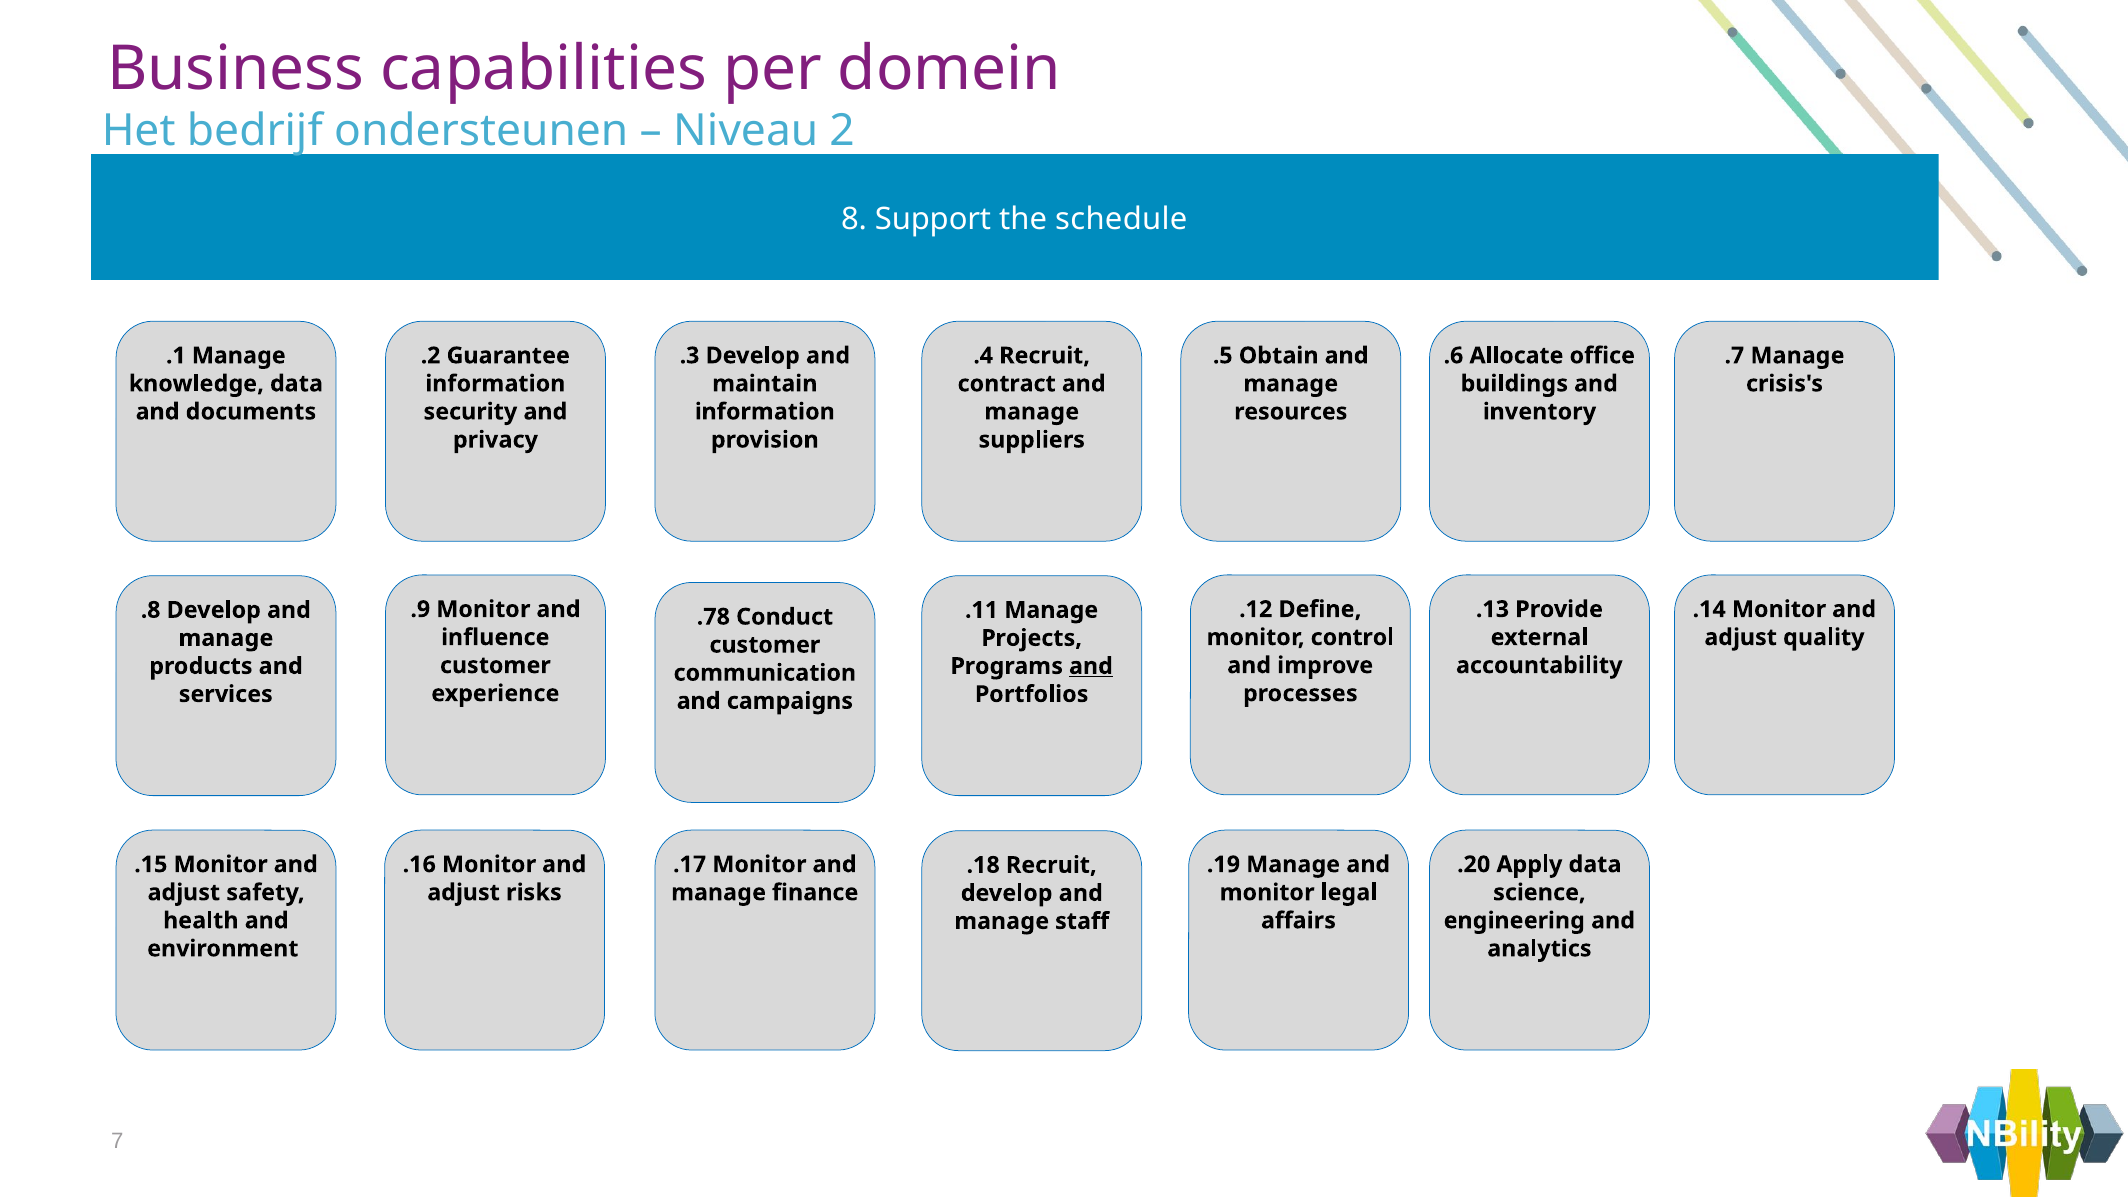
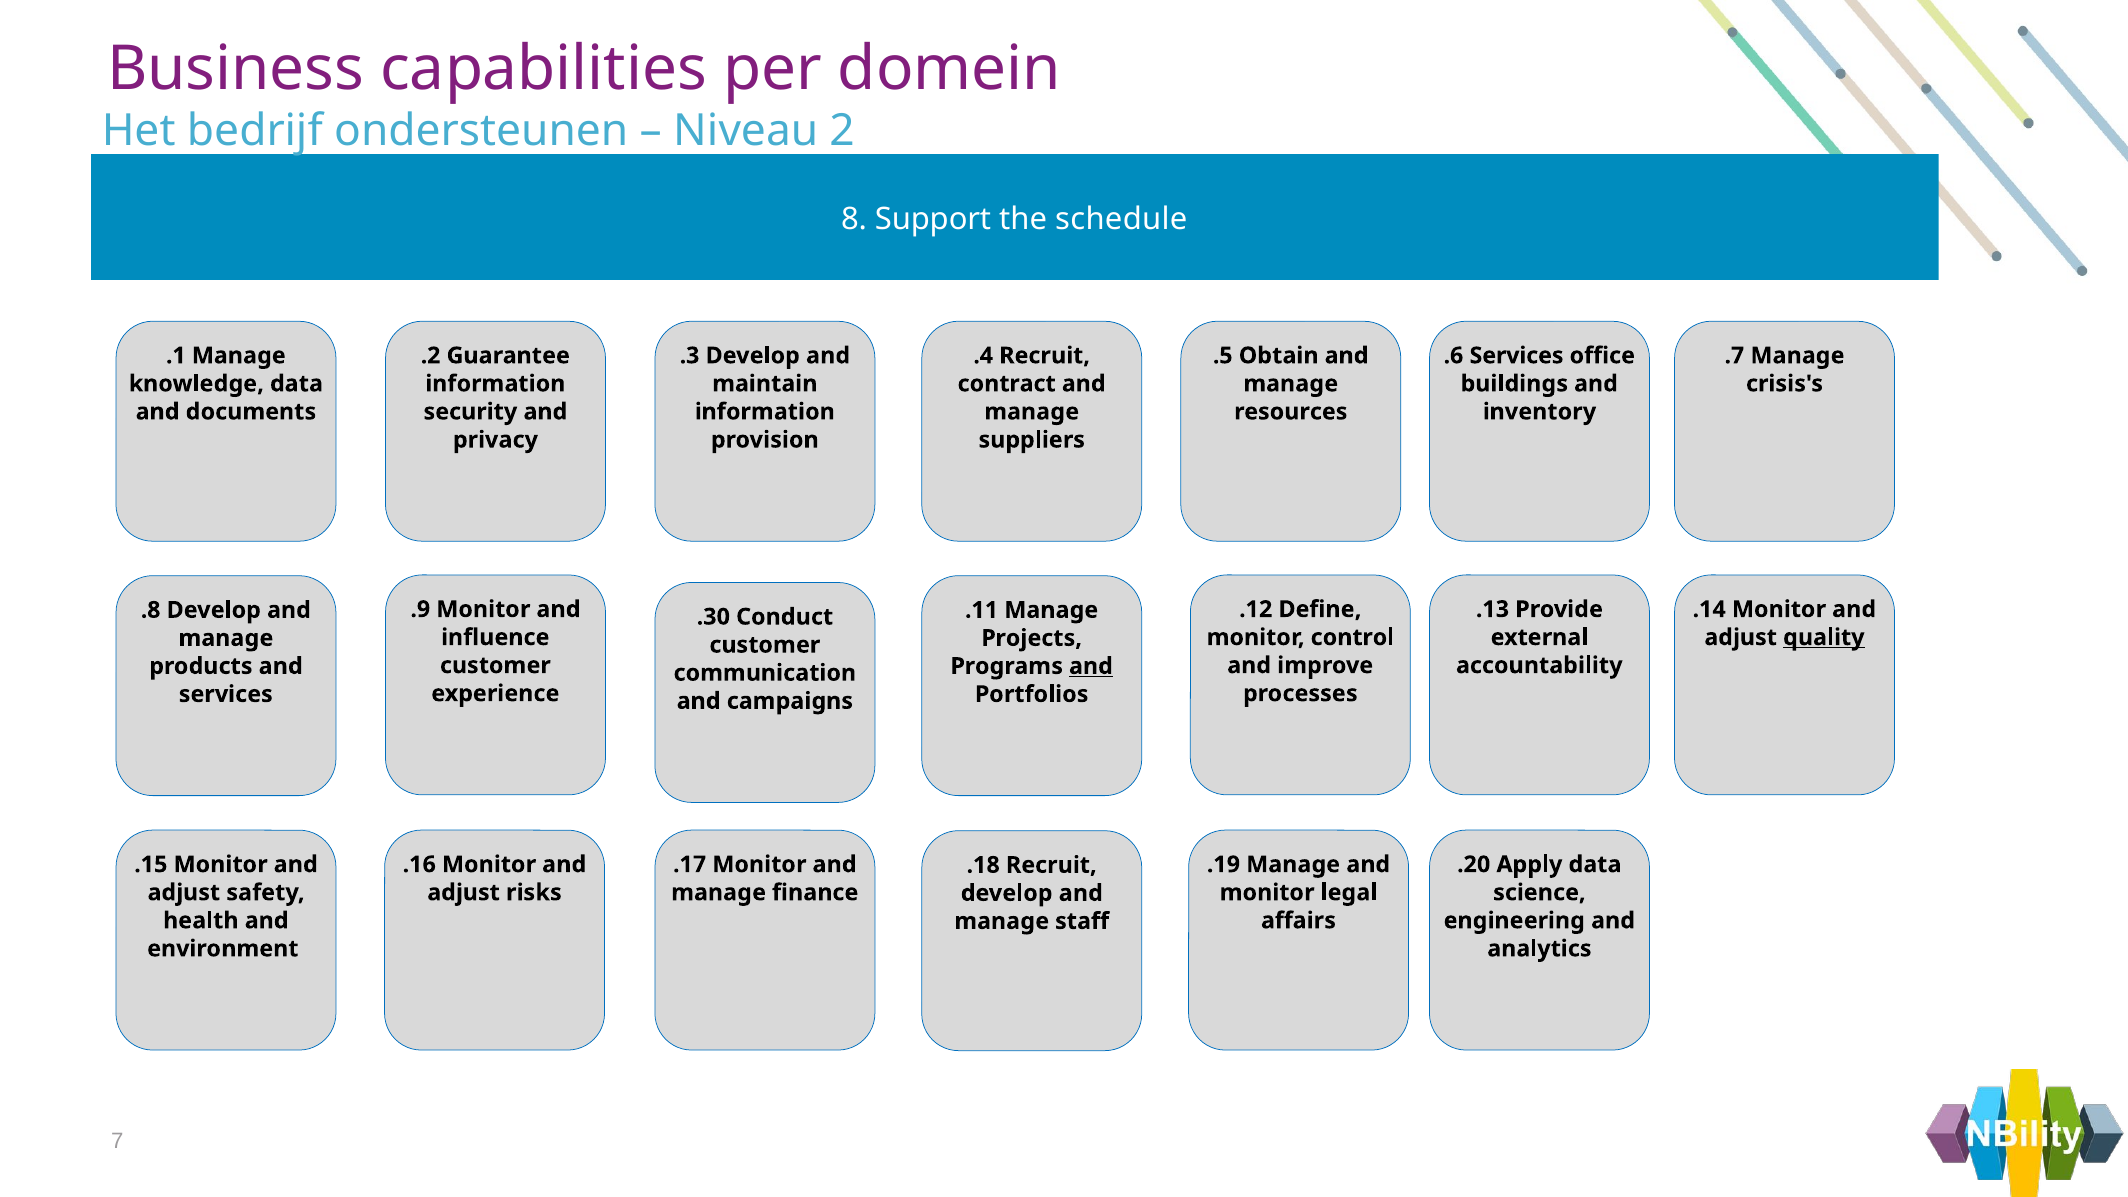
.6 Allocate: Allocate -> Services
.78: .78 -> .30
quality underline: none -> present
